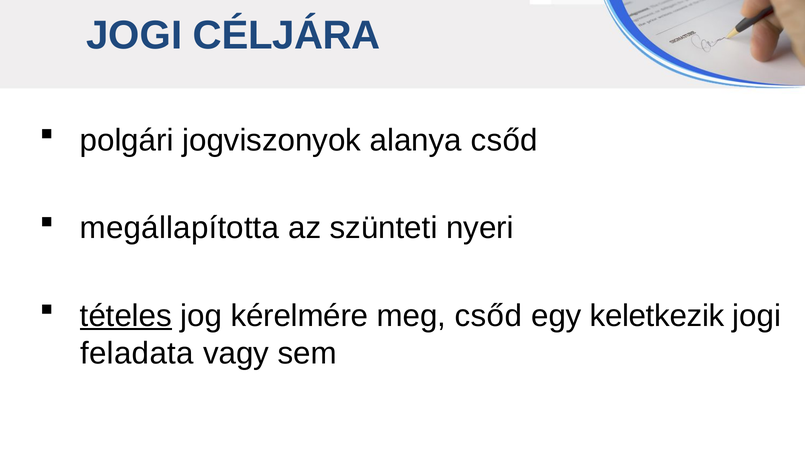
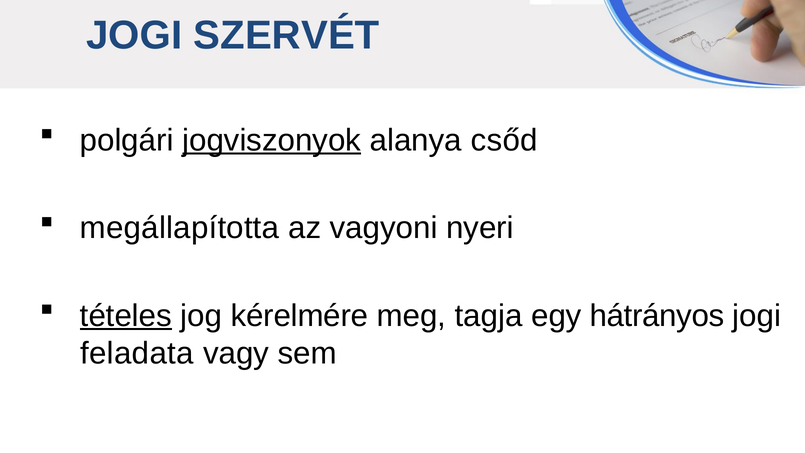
CÉLJÁRA: CÉLJÁRA -> SZERVÉT
jogviszonyok underline: none -> present
szünteti: szünteti -> vagyoni
meg csőd: csőd -> tagja
keletkezik: keletkezik -> hátrányos
